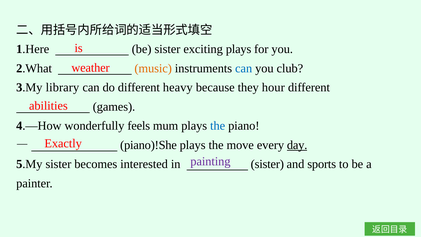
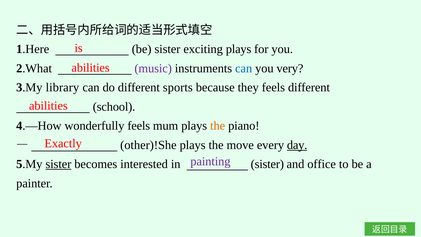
weather at (91, 68): weather -> abilities
music colour: orange -> purple
club: club -> very
heavy: heavy -> sports
they hour: hour -> feels
games: games -> school
the at (218, 126) colour: blue -> orange
piano)!She: piano)!She -> other)!She
sister at (58, 164) underline: none -> present
sports: sports -> office
